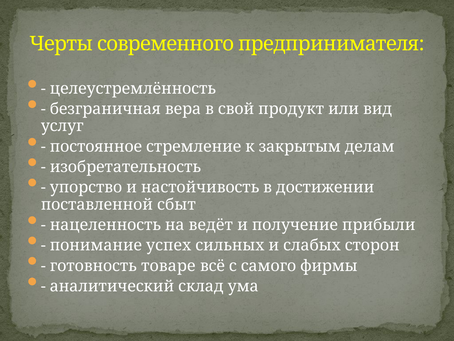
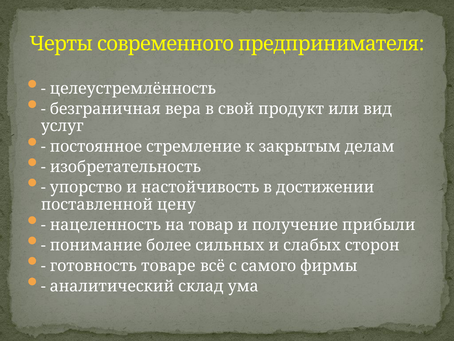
сбыт: сбыт -> цену
ведёт: ведёт -> товар
успех: успех -> более
